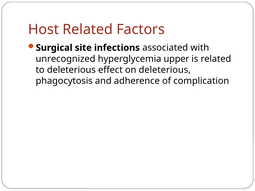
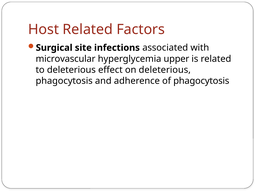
unrecognized: unrecognized -> microvascular
of complication: complication -> phagocytosis
